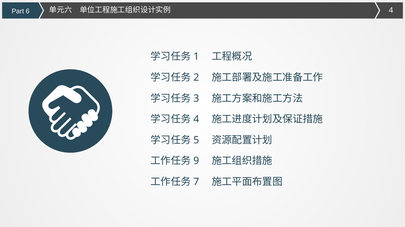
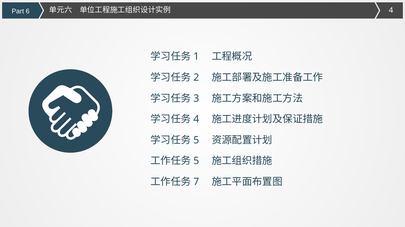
9 at (196, 161): 9 -> 5
